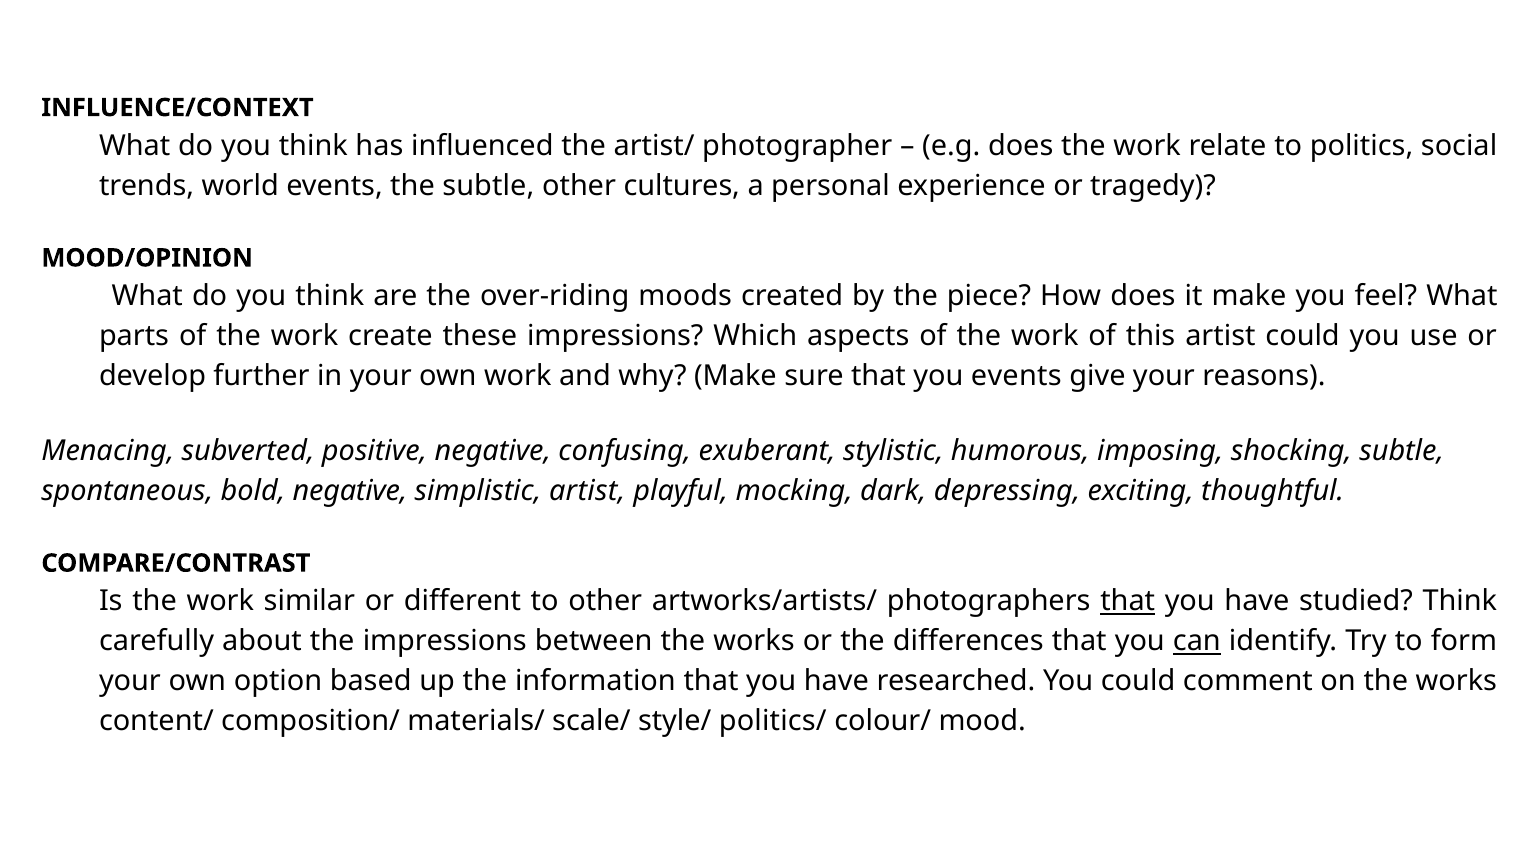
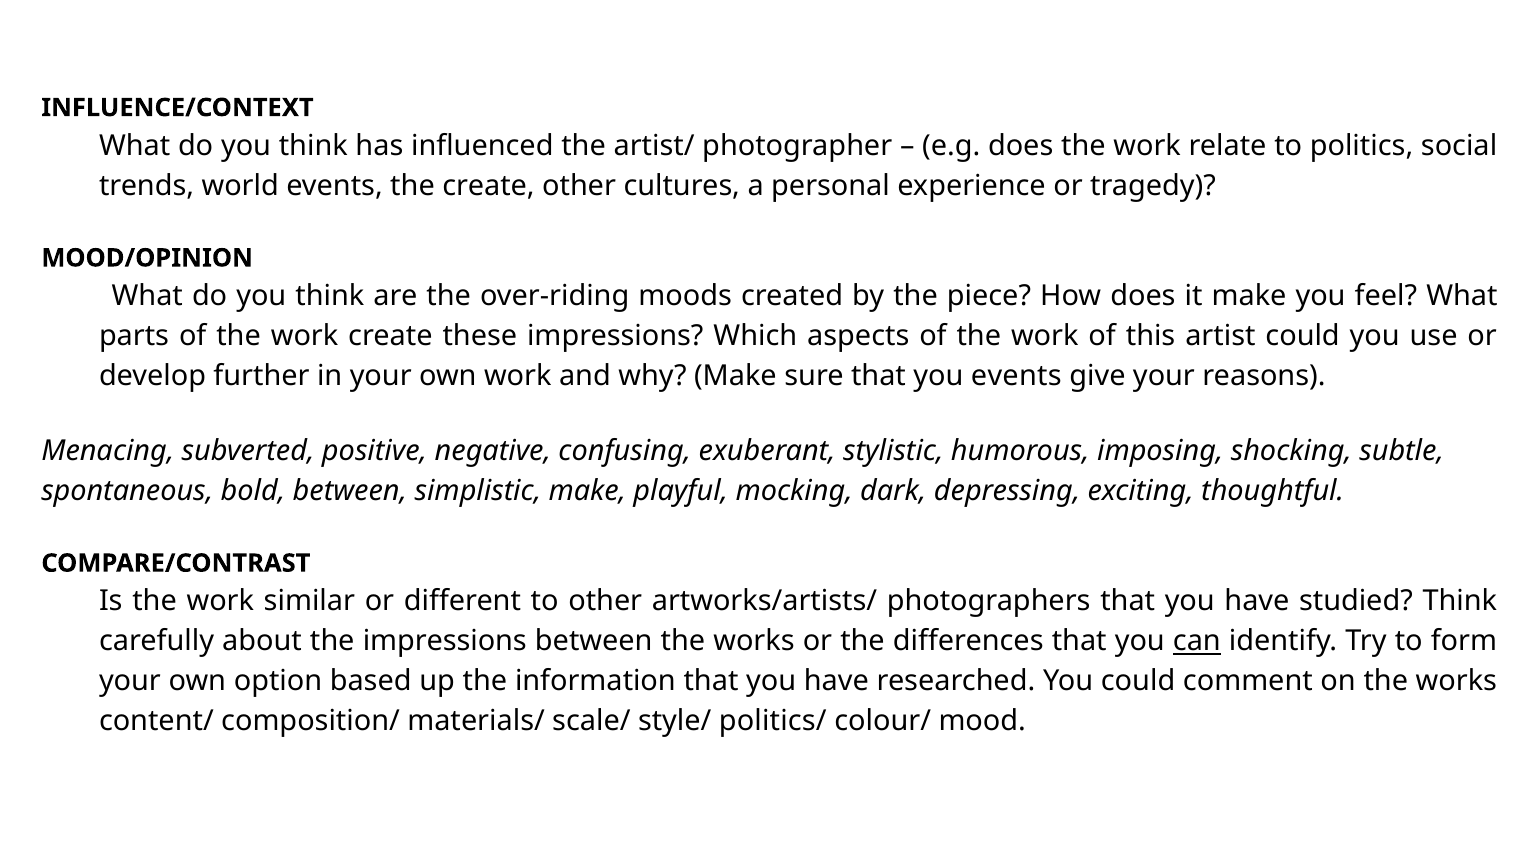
the subtle: subtle -> create
bold negative: negative -> between
simplistic artist: artist -> make
that at (1128, 602) underline: present -> none
